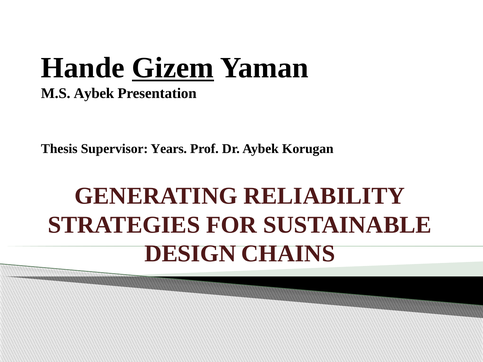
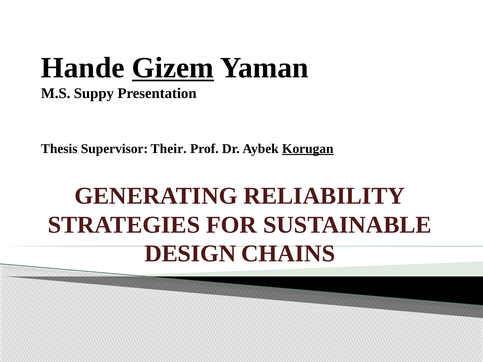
M.S Aybek: Aybek -> Suppy
Years: Years -> Their
Korugan underline: none -> present
